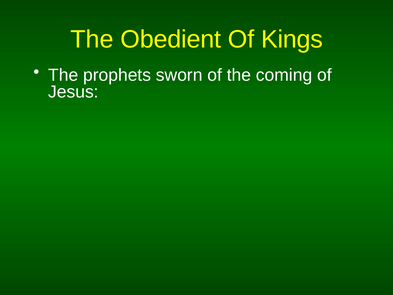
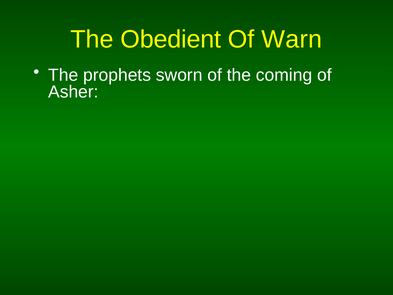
Kings: Kings -> Warn
Jesus: Jesus -> Asher
